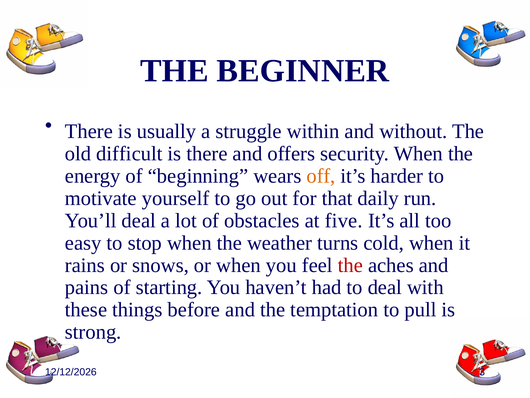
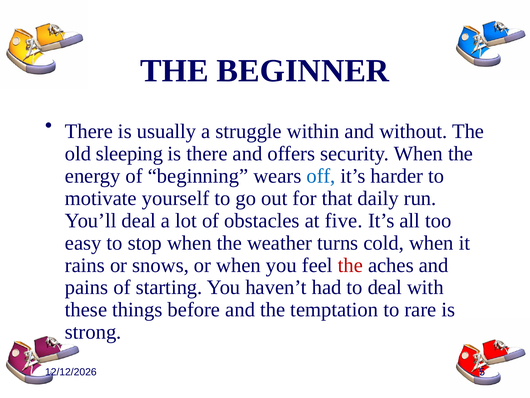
difficult: difficult -> sleeping
off colour: orange -> blue
pull: pull -> rare
3: 3 -> 5
